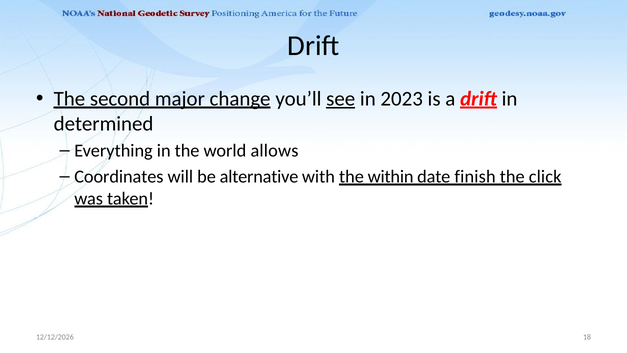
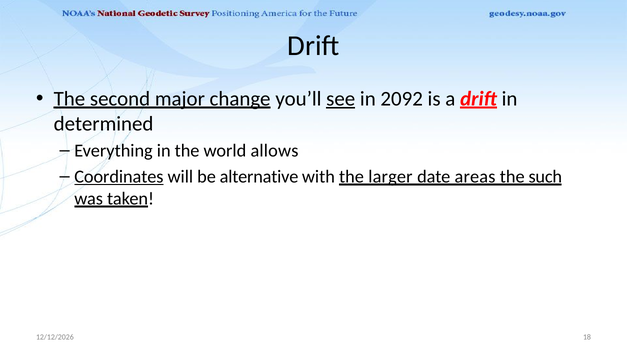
2023: 2023 -> 2092
Coordinates underline: none -> present
within: within -> larger
finish: finish -> areas
click: click -> such
